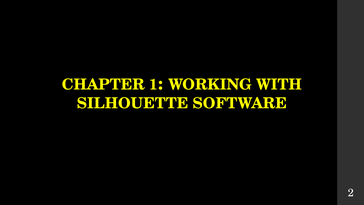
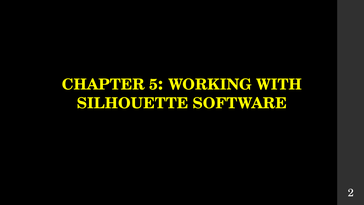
1: 1 -> 5
